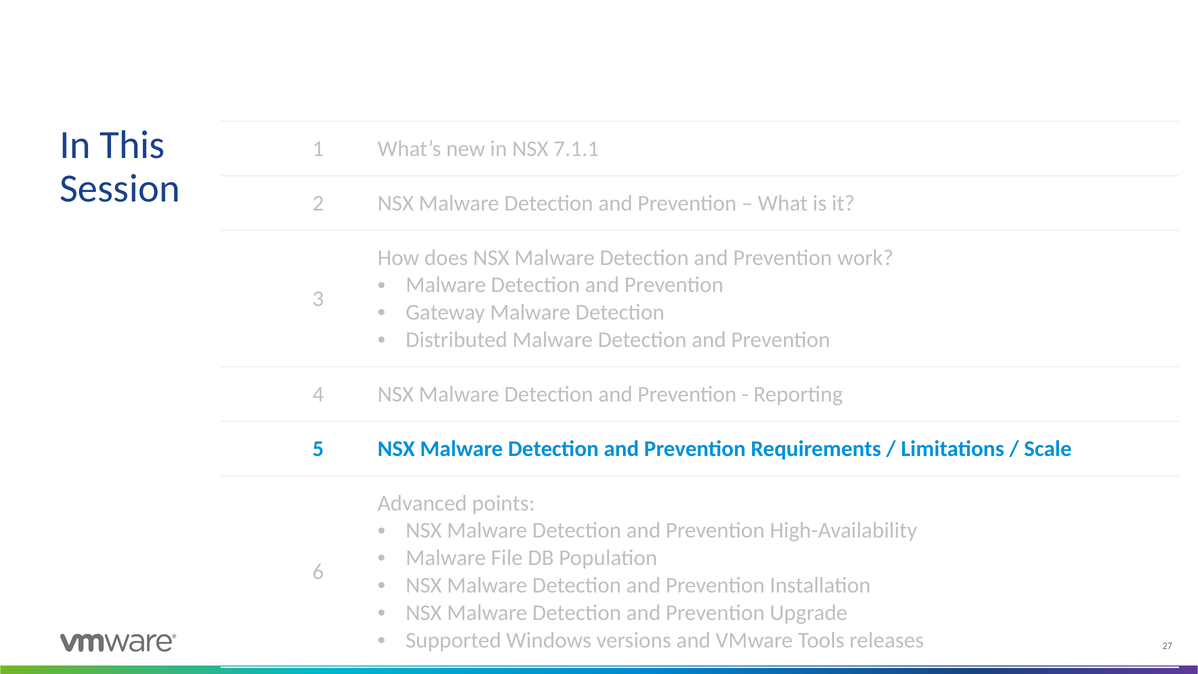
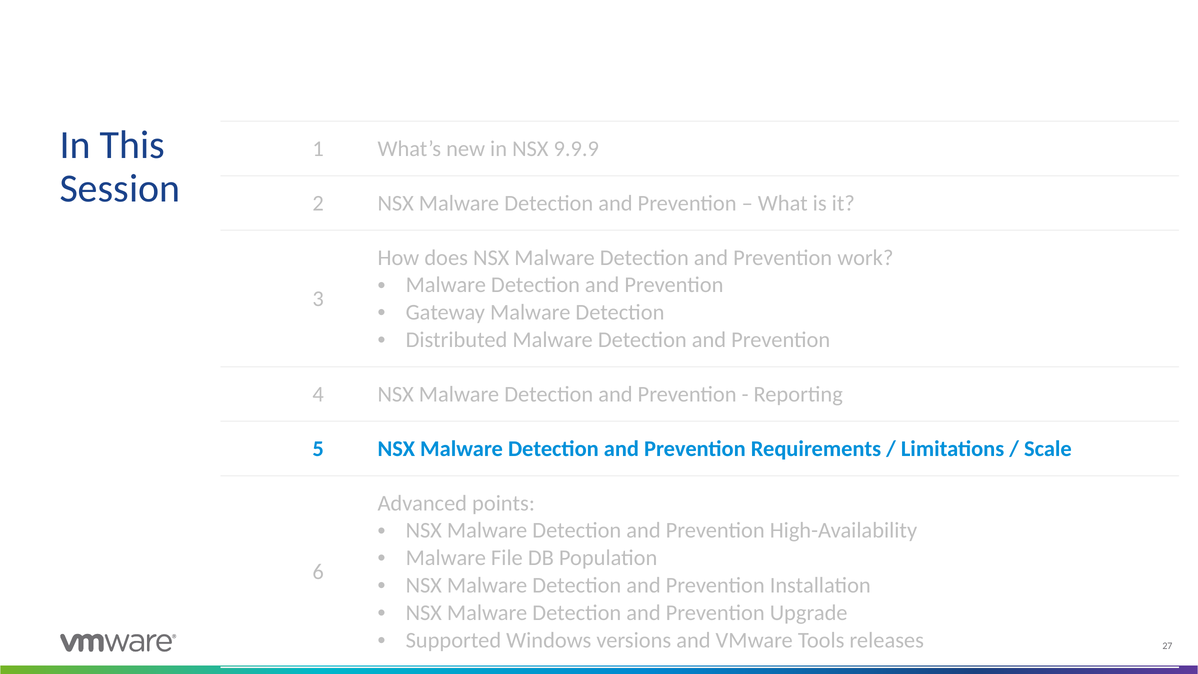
7.1.1: 7.1.1 -> 9.9.9
